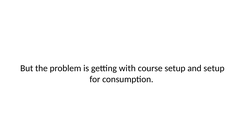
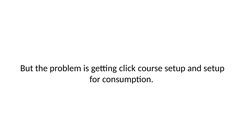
with: with -> click
